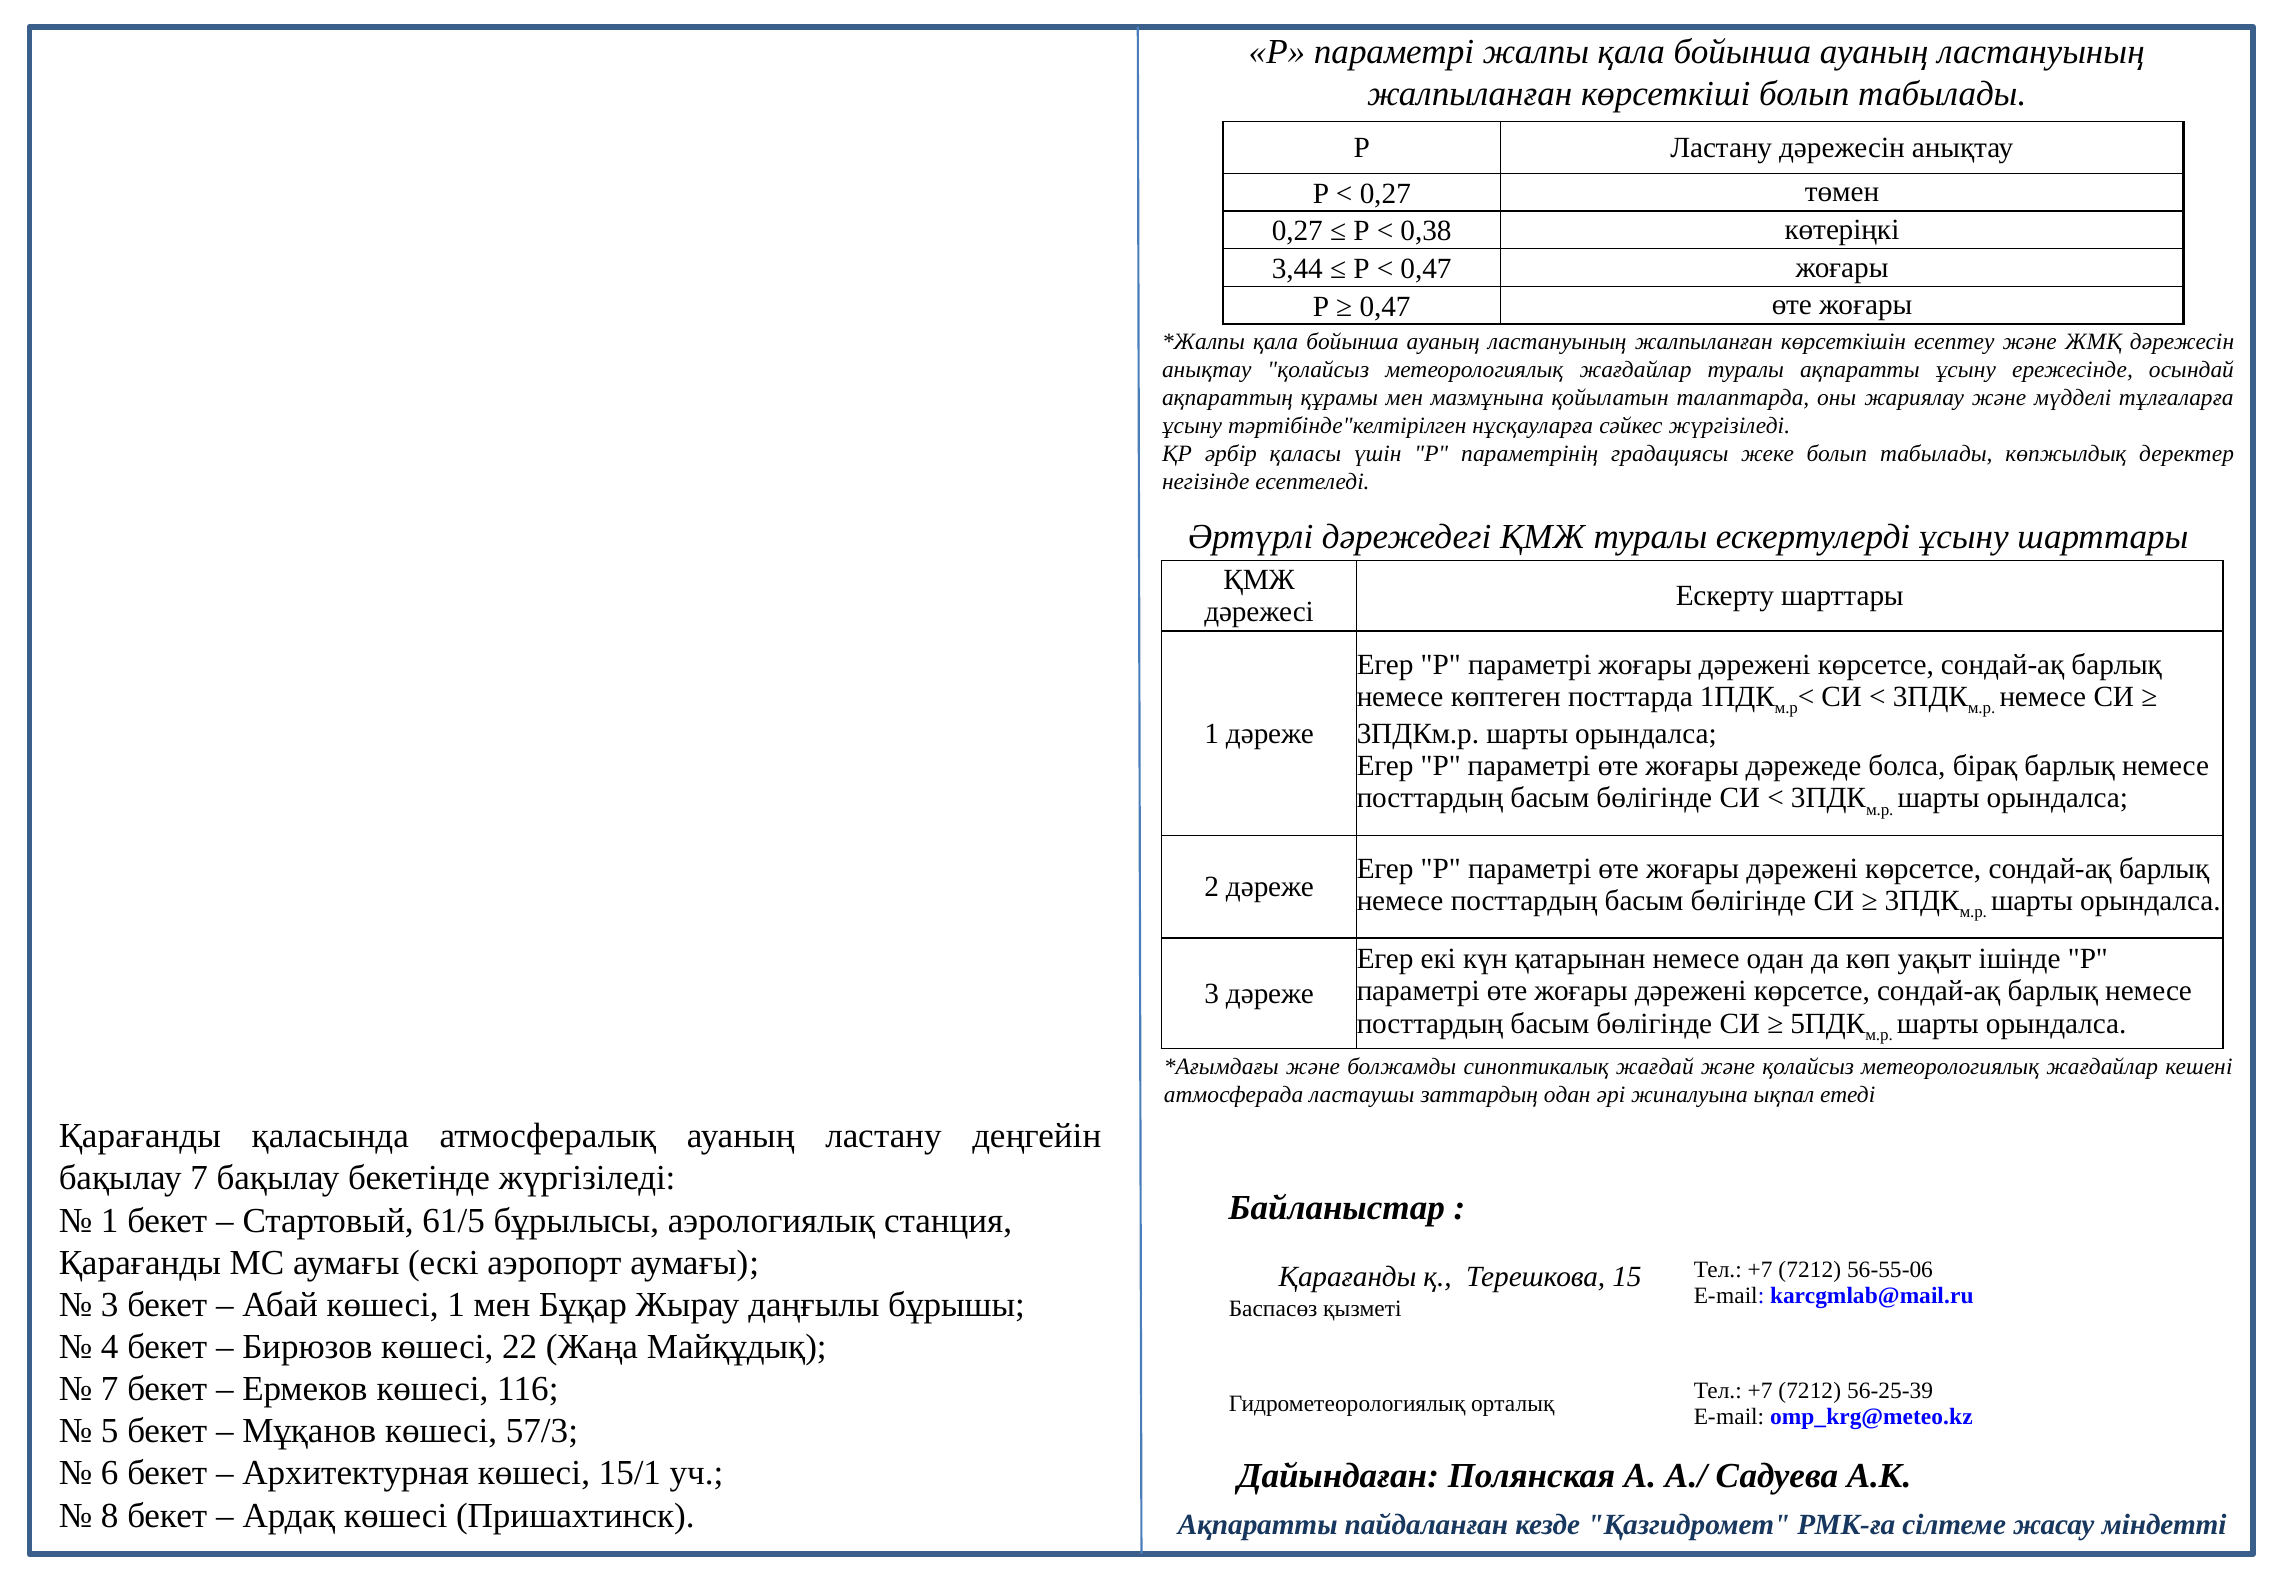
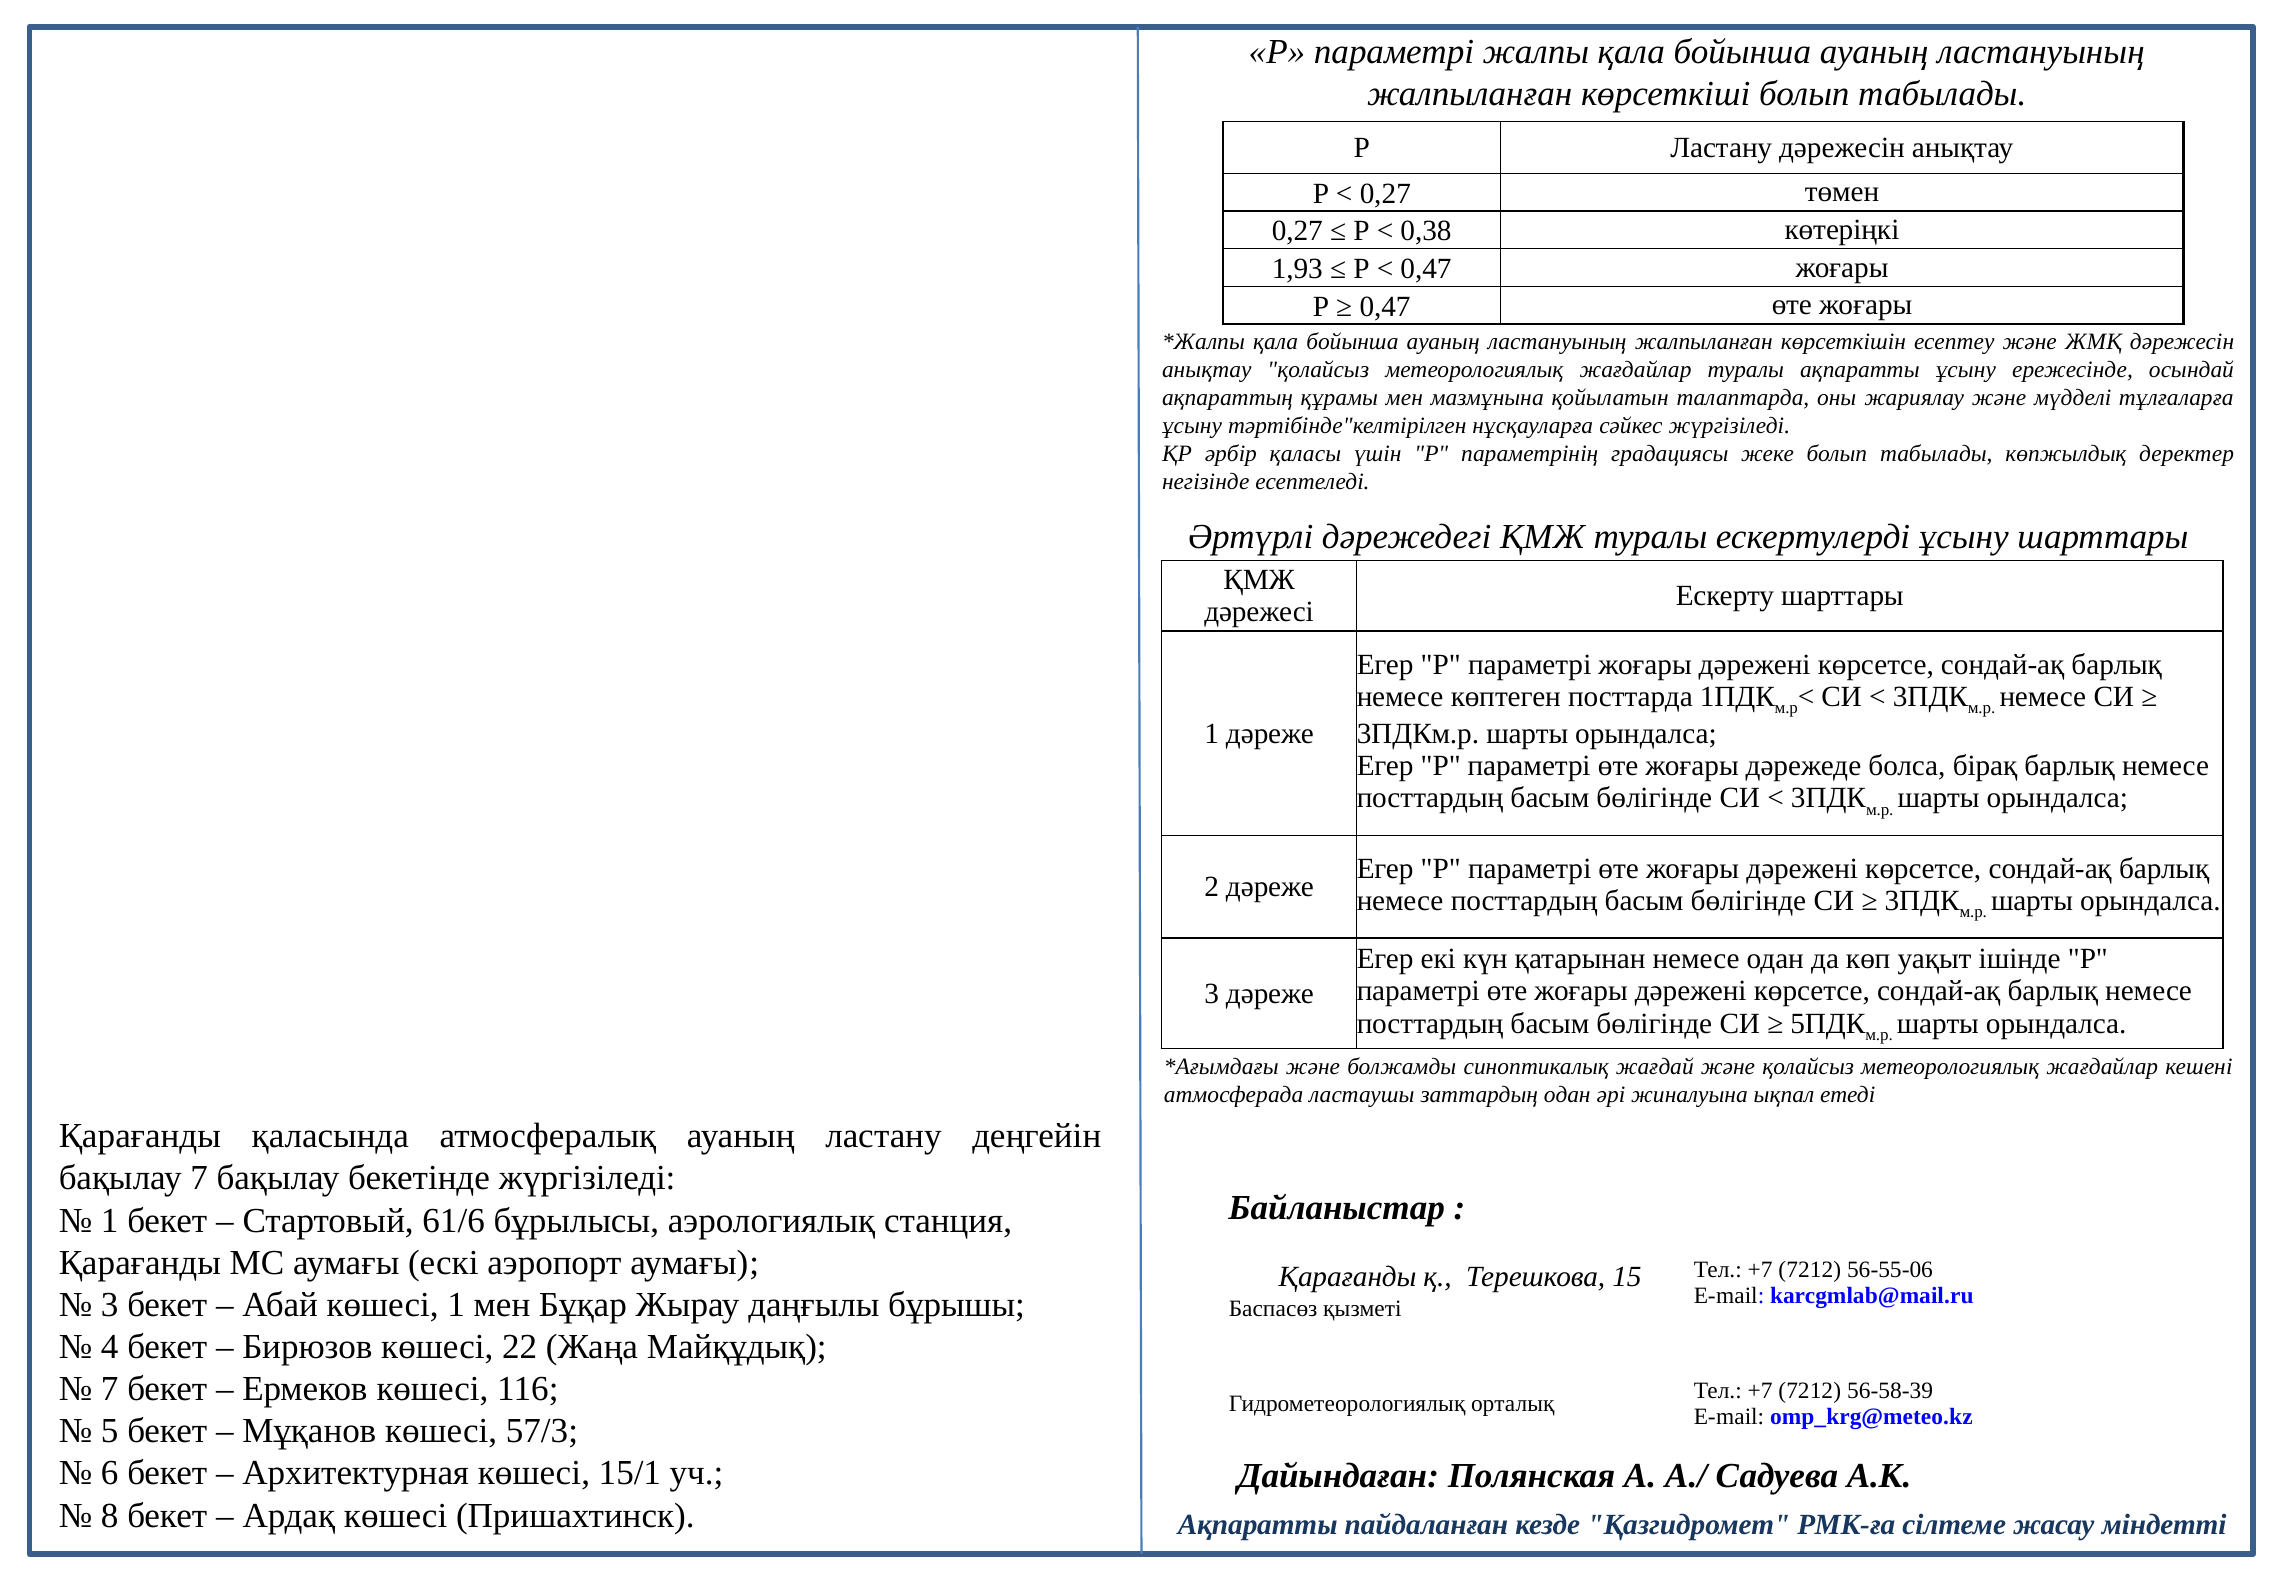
3,44: 3,44 -> 1,93
61/5: 61/5 -> 61/6
56-25-39: 56-25-39 -> 56-58-39
